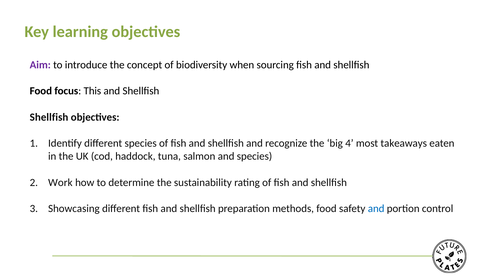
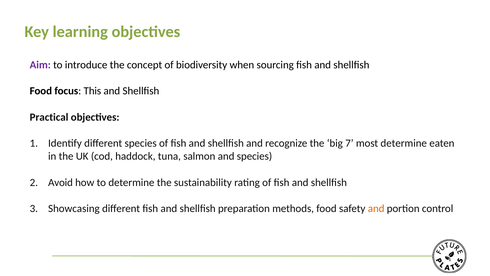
Shellfish at (49, 117): Shellfish -> Practical
4: 4 -> 7
most takeaways: takeaways -> determine
Work: Work -> Avoid
and at (376, 208) colour: blue -> orange
